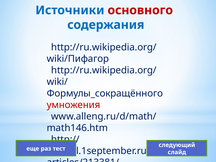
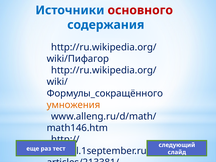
умножения colour: red -> orange
